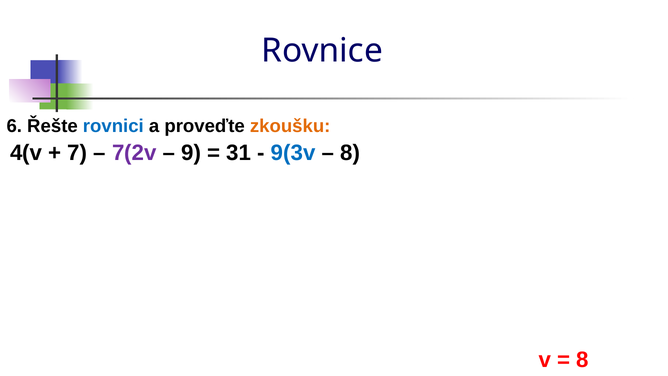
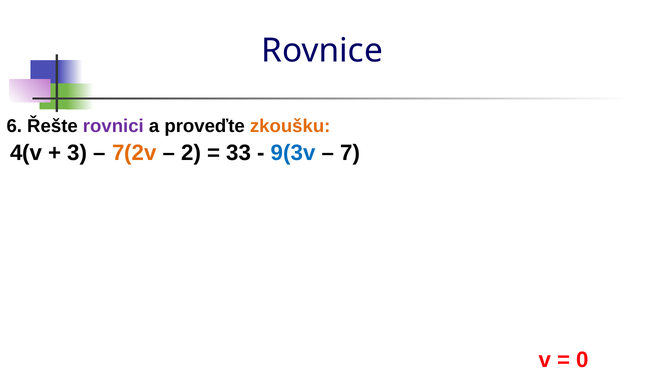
rovnici colour: blue -> purple
7: 7 -> 3
7(2v colour: purple -> orange
9: 9 -> 2
31: 31 -> 33
8 at (350, 153): 8 -> 7
8 at (583, 359): 8 -> 0
